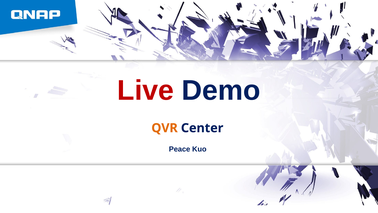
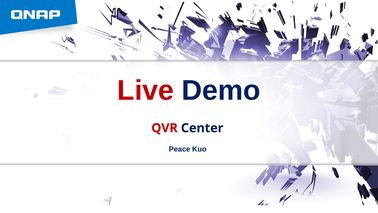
QVR colour: orange -> red
